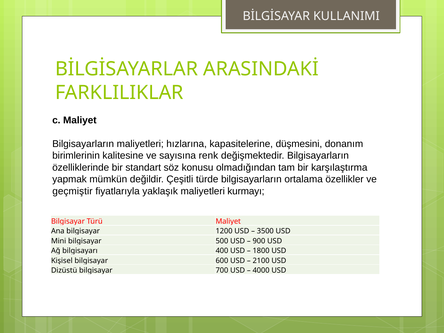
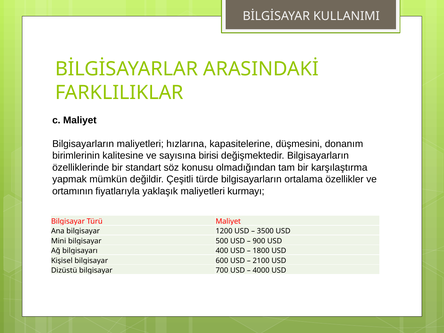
renk: renk -> birisi
geçmiştir: geçmiştir -> ortamının
